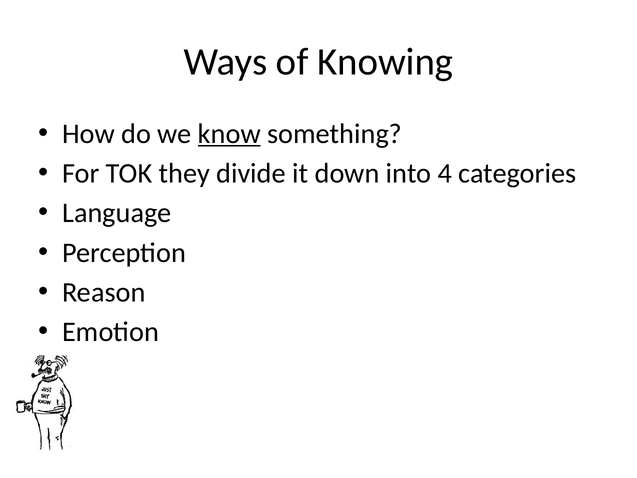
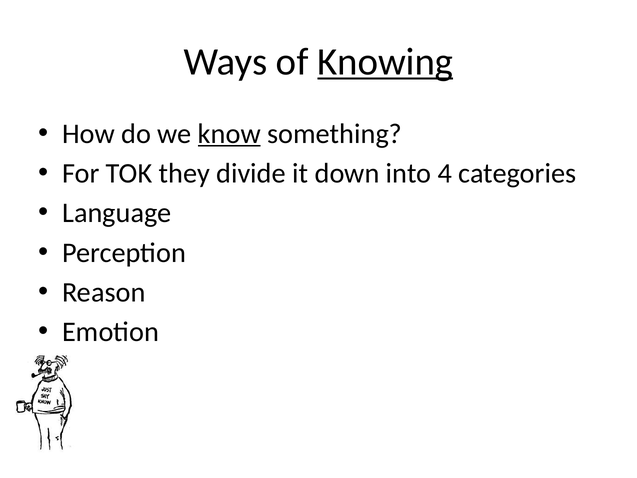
Knowing underline: none -> present
